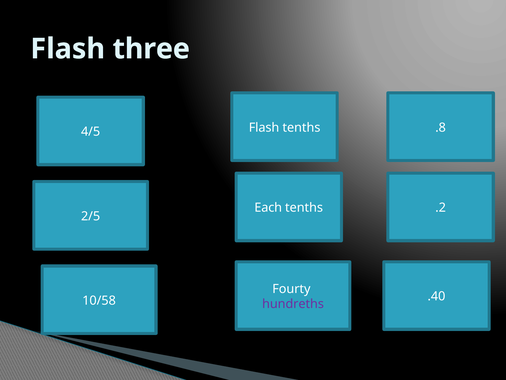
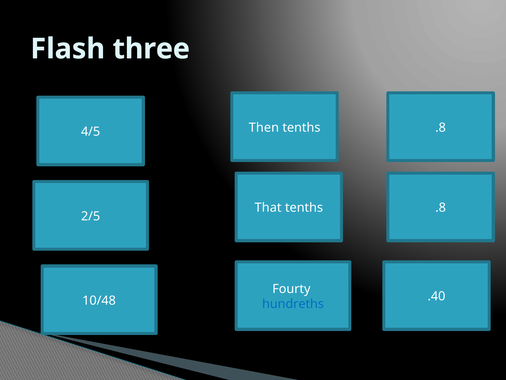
Flash at (264, 127): Flash -> Then
Each: Each -> That
.2 at (441, 207): .2 -> .8
10/58: 10/58 -> 10/48
hundreths colour: purple -> blue
